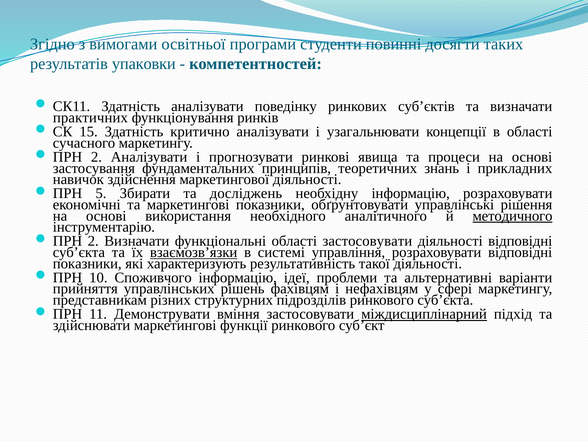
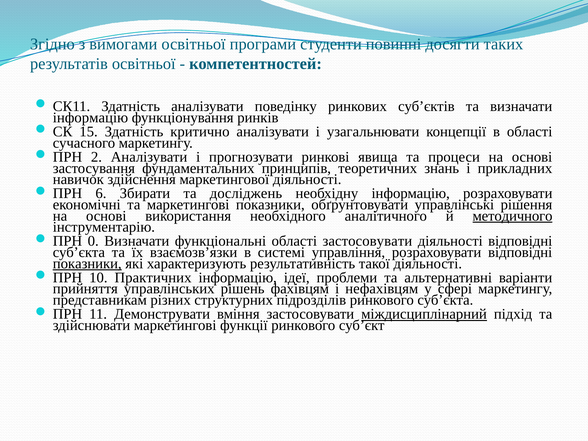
результатів упаковки: упаковки -> освітньої
практичних at (90, 118): практичних -> інформацію
5: 5 -> 6
2 at (93, 241): 2 -> 0
взаємозв’язки underline: present -> none
показники at (87, 263) underline: none -> present
Споживчого: Споживчого -> Практичних
